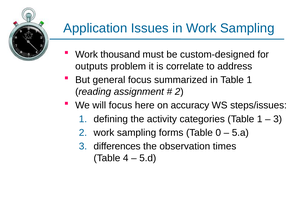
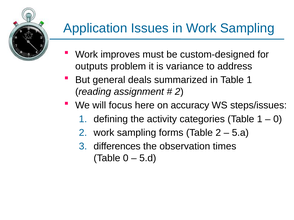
thousand: thousand -> improves
correlate: correlate -> variance
general focus: focus -> deals
3 at (278, 119): 3 -> 0
Table 0: 0 -> 2
Table 4: 4 -> 0
